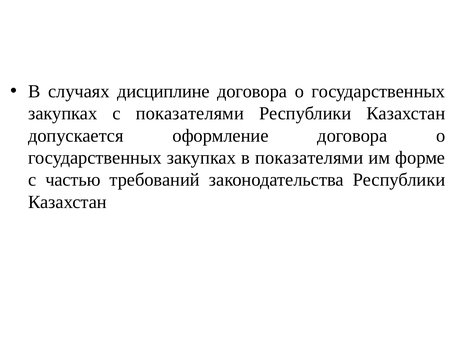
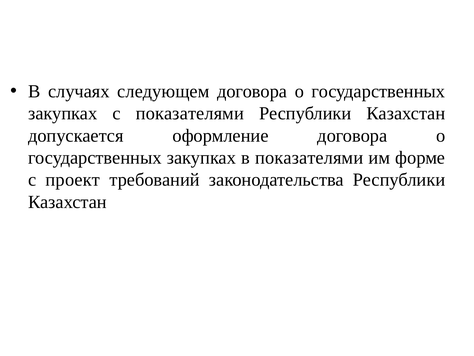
дисциплине: дисциплине -> следующем
частью: частью -> проект
